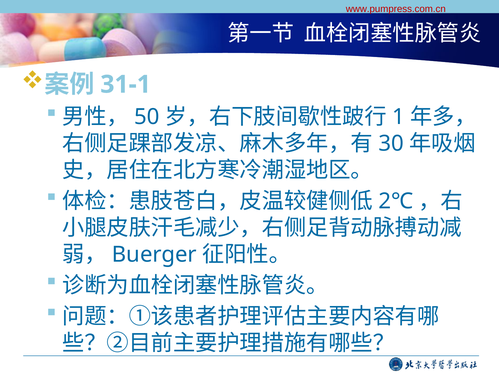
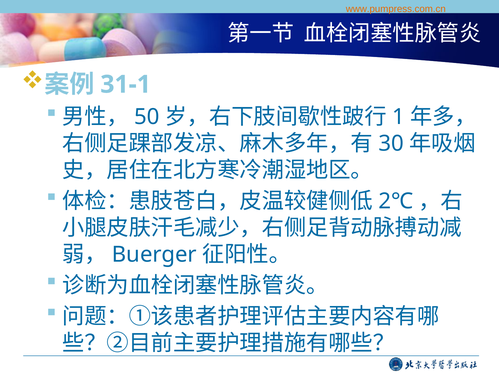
www.pumpress.com.cn colour: red -> orange
